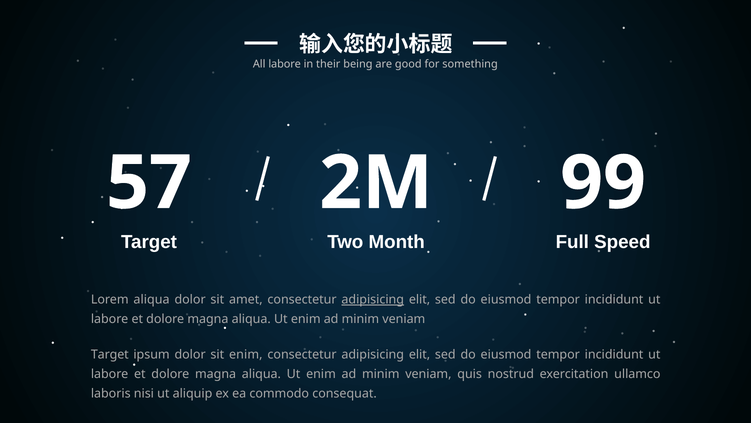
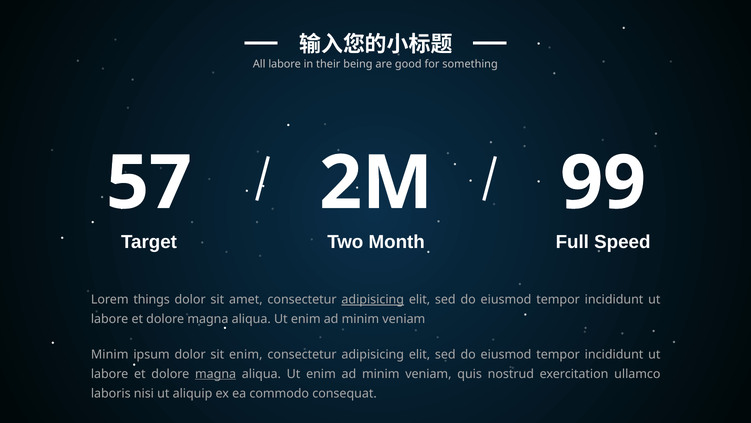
Lorem aliqua: aliqua -> things
Target at (110, 354): Target -> Minim
magna at (216, 373) underline: none -> present
